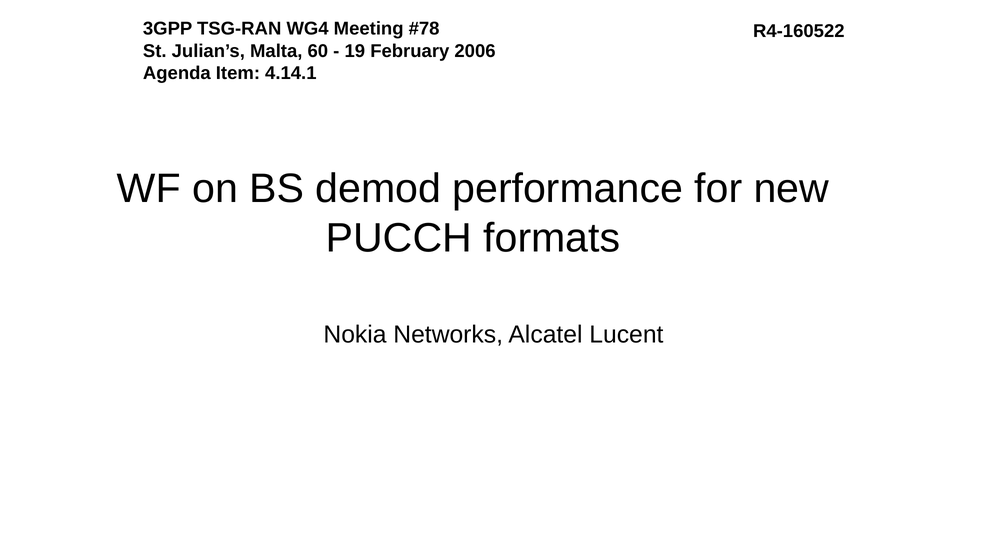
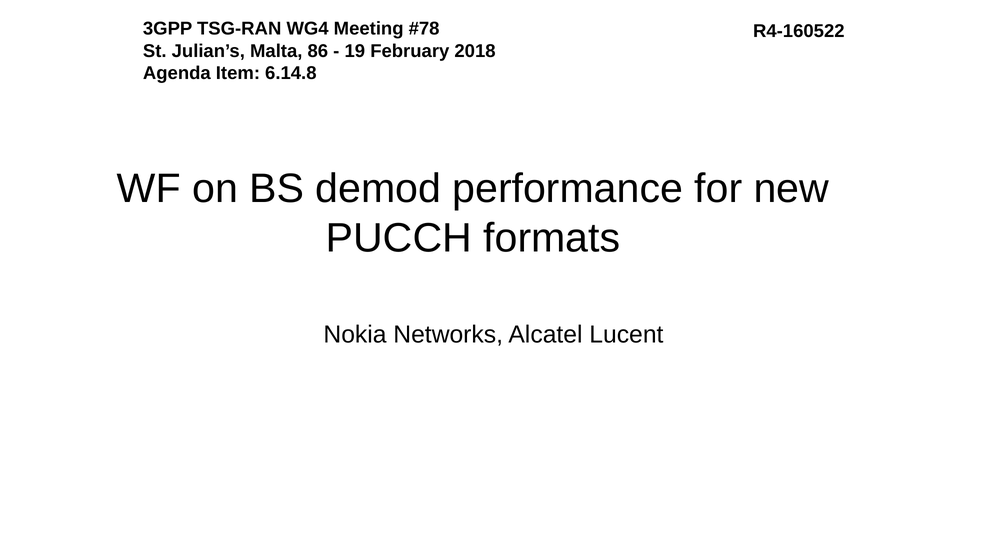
60: 60 -> 86
2006: 2006 -> 2018
4.14.1: 4.14.1 -> 6.14.8
